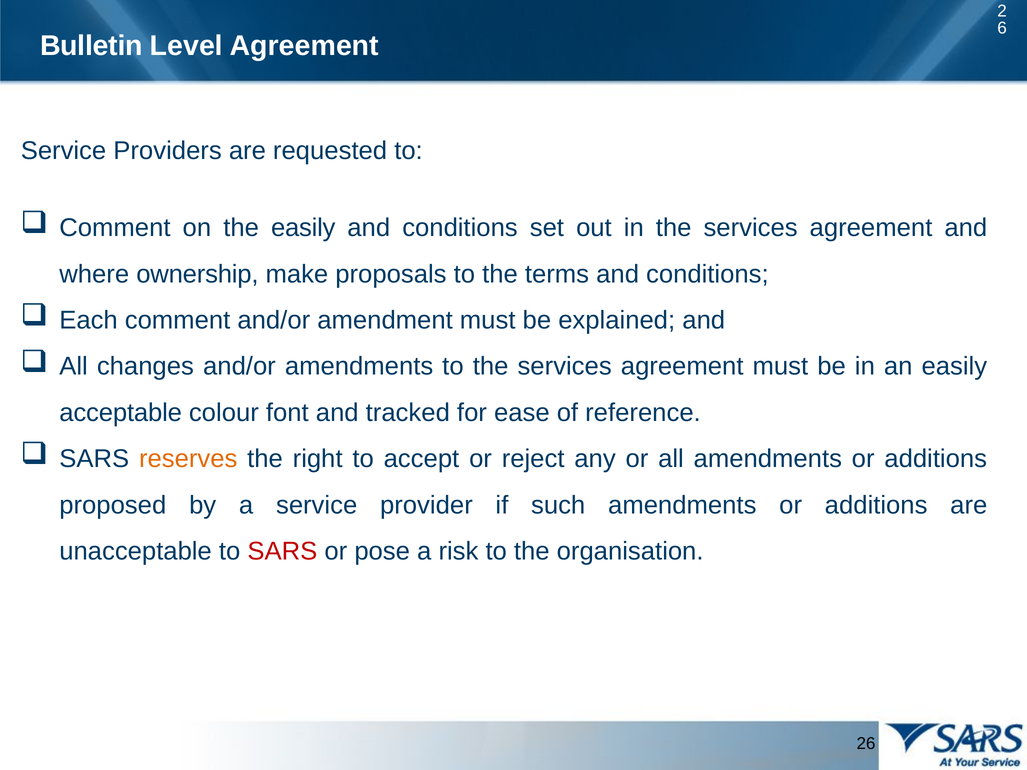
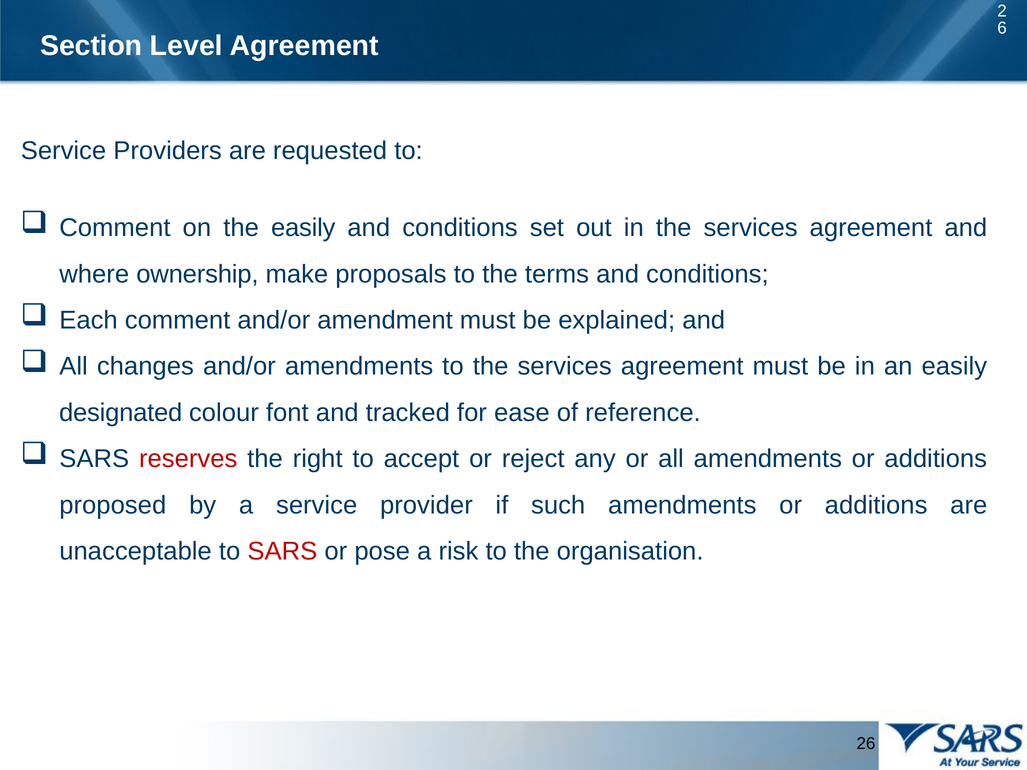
Bulletin: Bulletin -> Section
acceptable: acceptable -> designated
reserves colour: orange -> red
